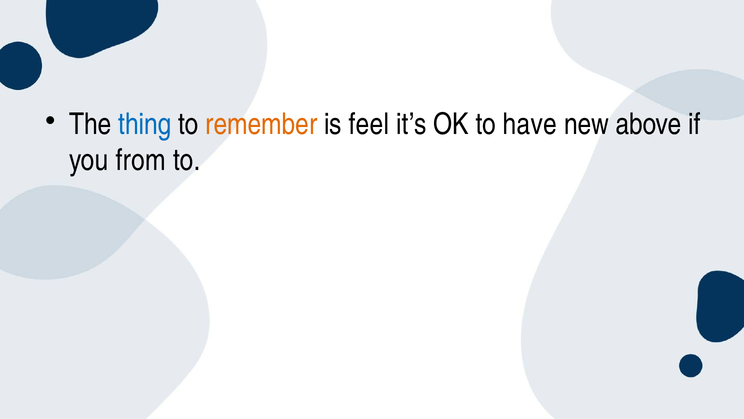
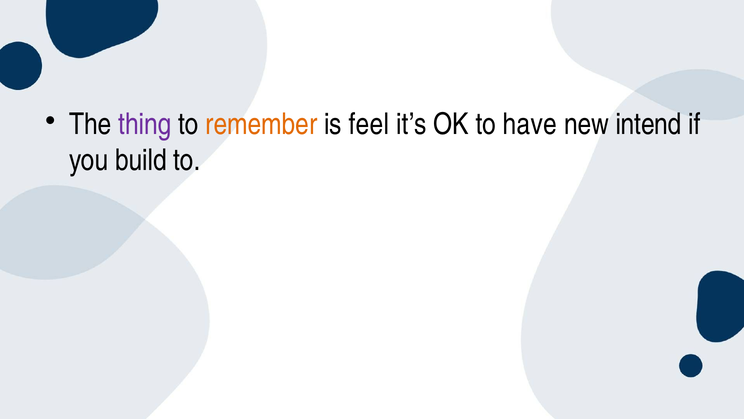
thing colour: blue -> purple
above: above -> intend
from: from -> build
